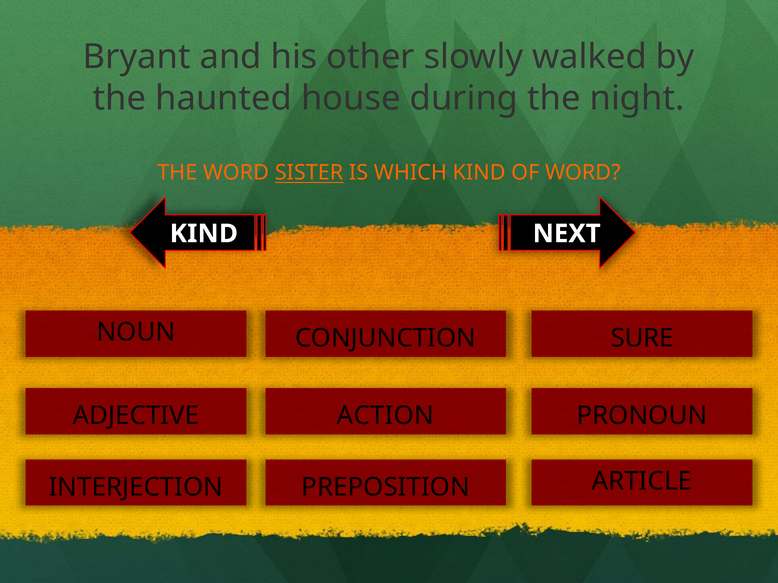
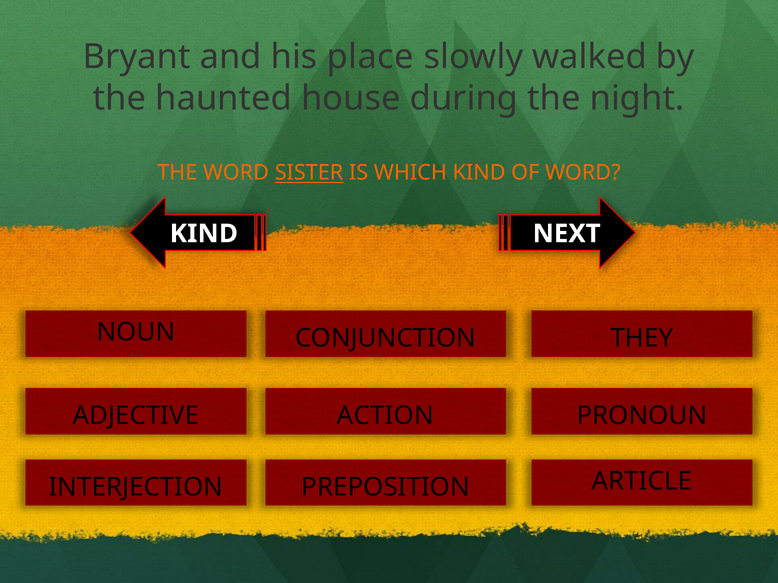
other: other -> place
SURE: SURE -> THEY
